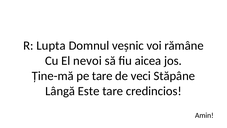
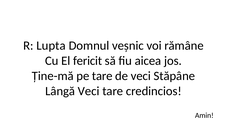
nevoi: nevoi -> fericit
Lângă Este: Este -> Veci
